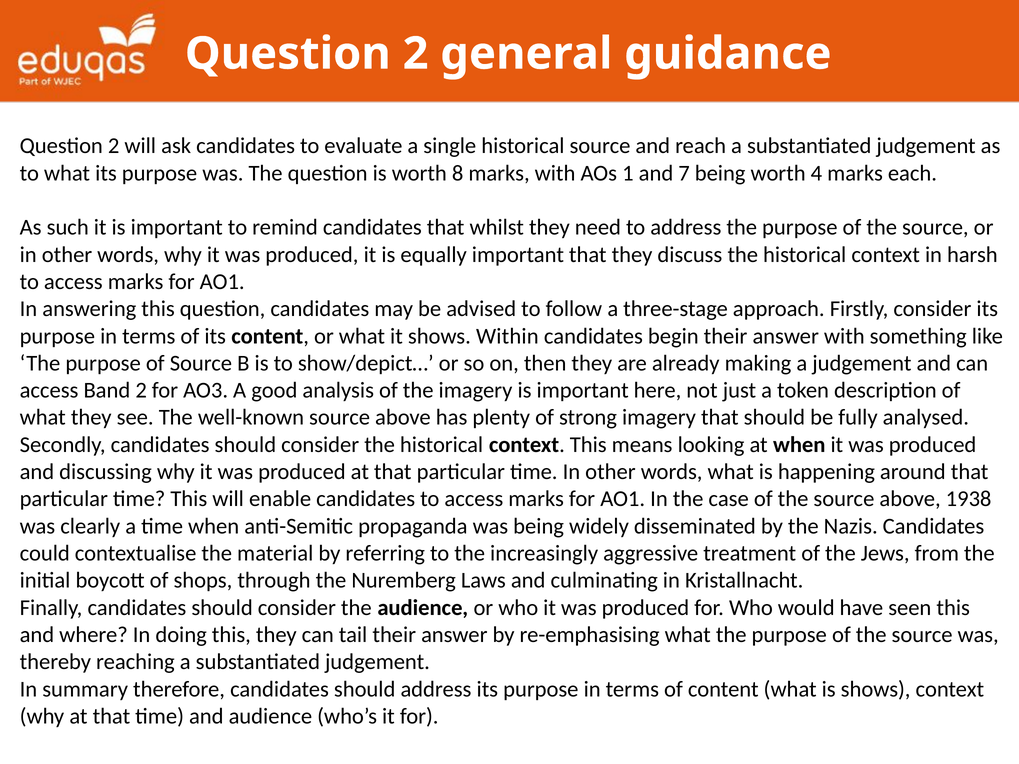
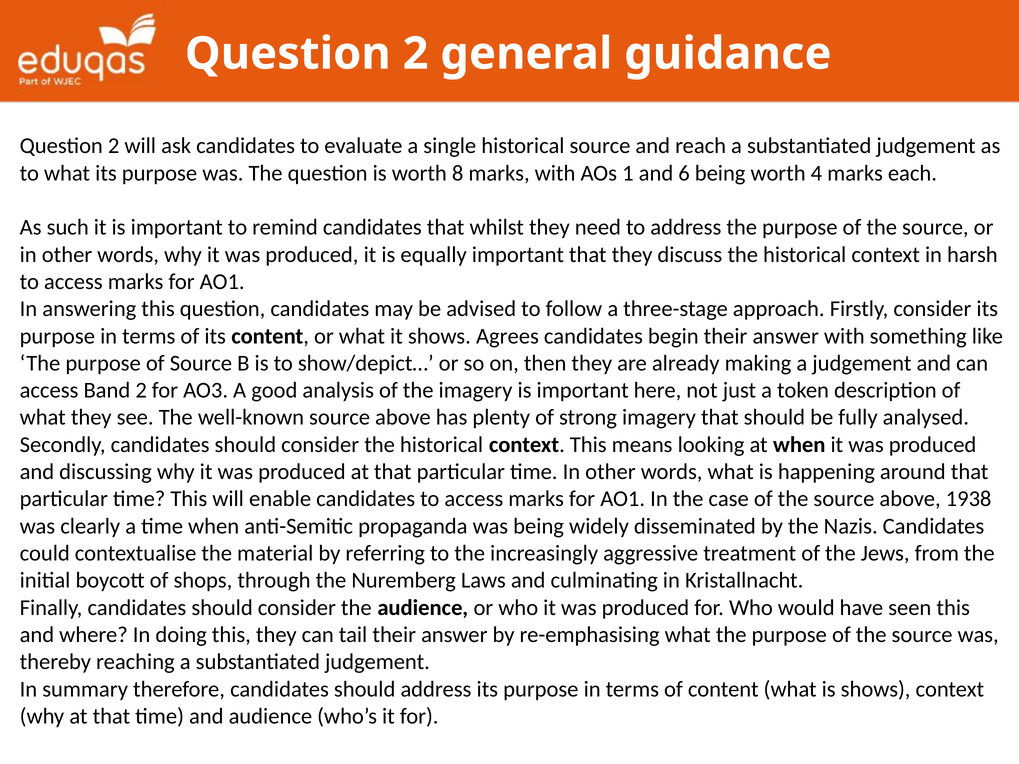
7: 7 -> 6
Within: Within -> Agrees
